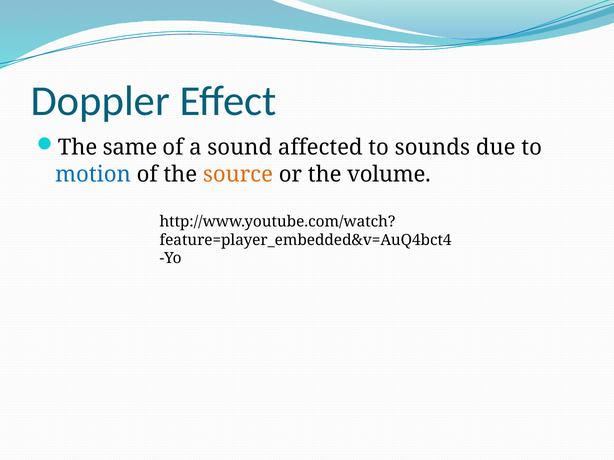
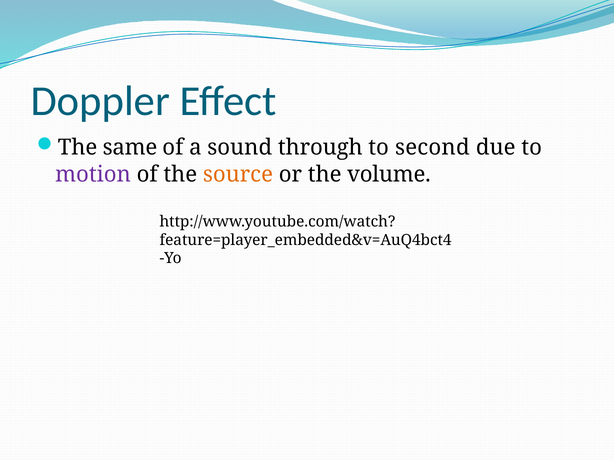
affected: affected -> through
sounds: sounds -> second
motion colour: blue -> purple
